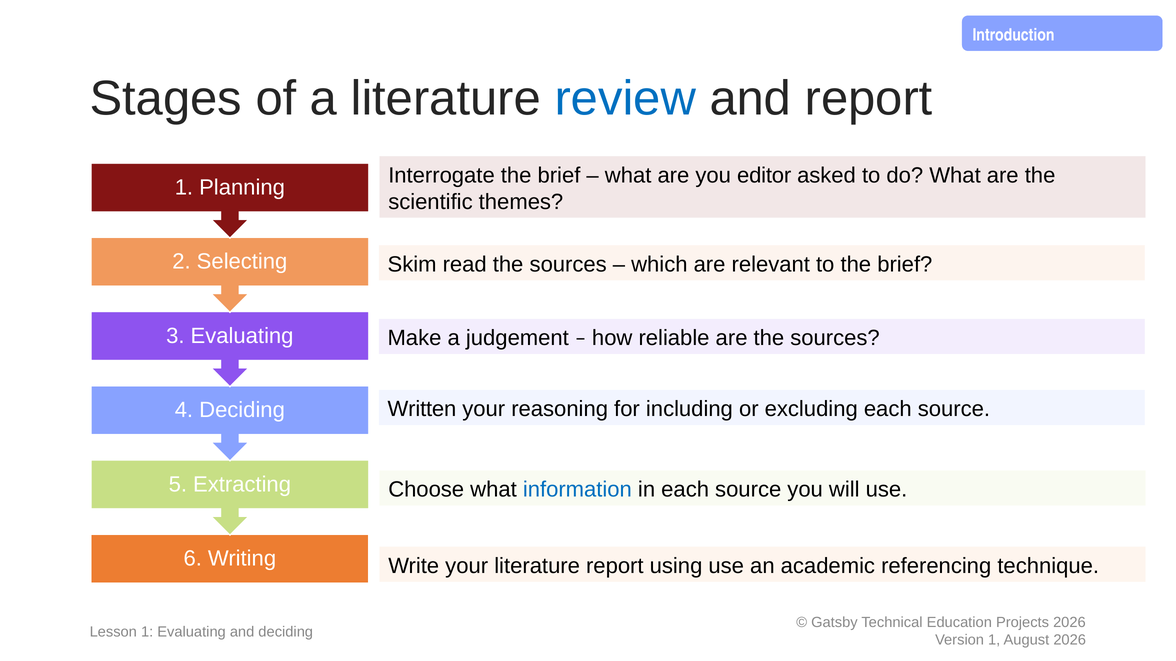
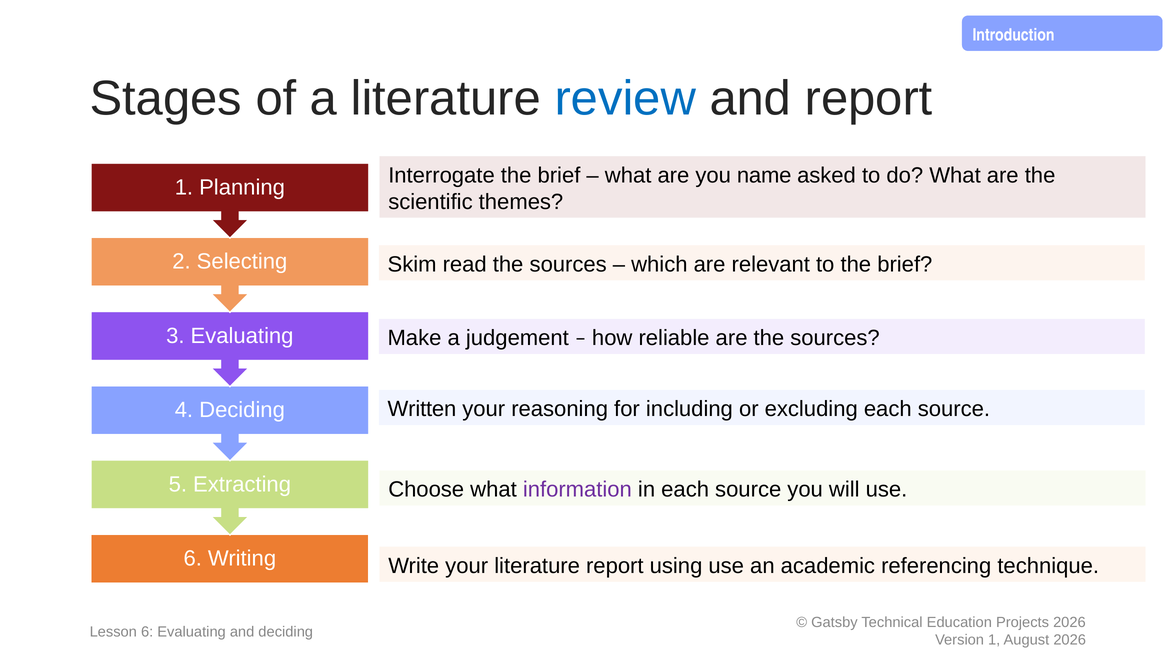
editor: editor -> name
information colour: blue -> purple
Lesson 1: 1 -> 6
